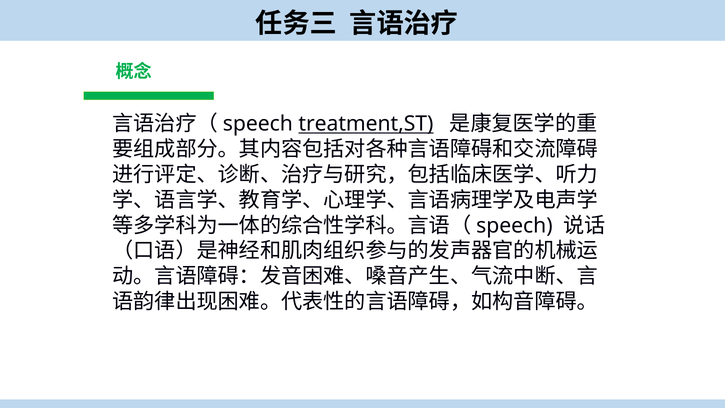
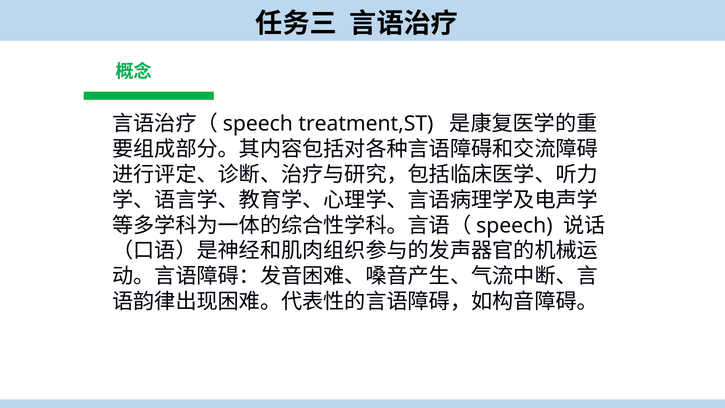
treatment,ST underline: present -> none
